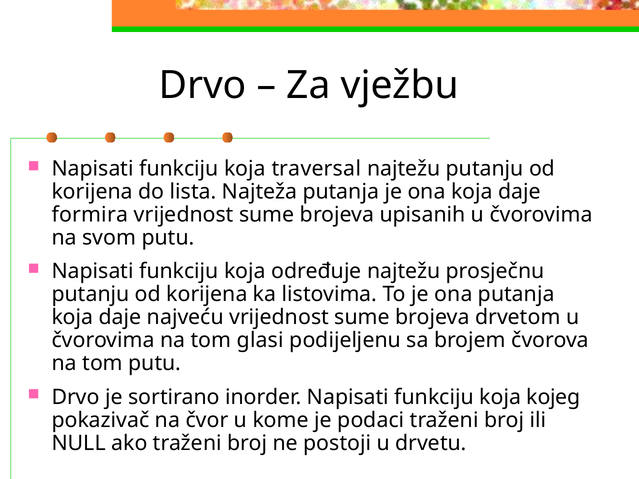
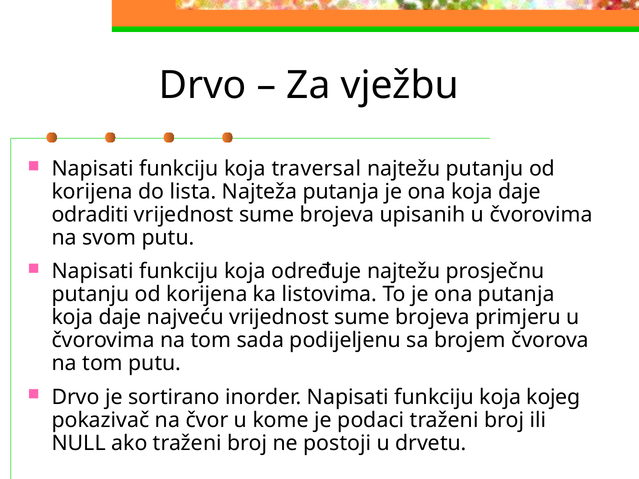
formira: formira -> odraditi
drvetom: drvetom -> primjeru
glasi: glasi -> sada
